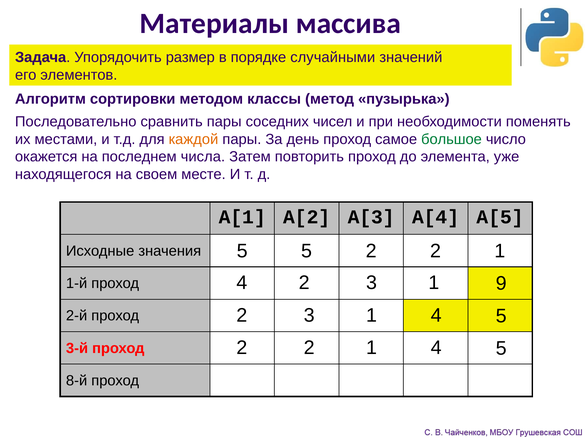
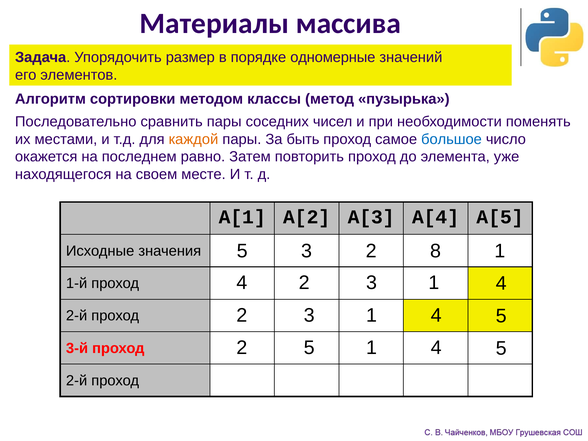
случайными: случайными -> одномерные
день: день -> быть
большое colour: green -> blue
числа: числа -> равно
5 5: 5 -> 3
2 at (436, 251): 2 -> 8
1 9: 9 -> 4
2 at (309, 348): 2 -> 5
8-й at (77, 381): 8-й -> 2-й
